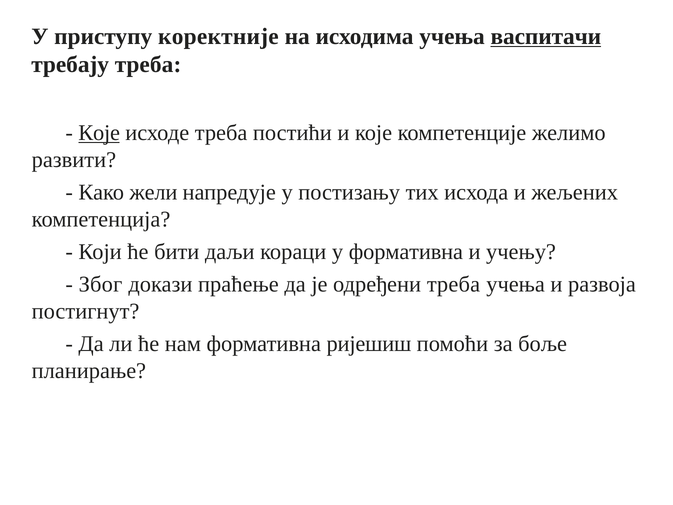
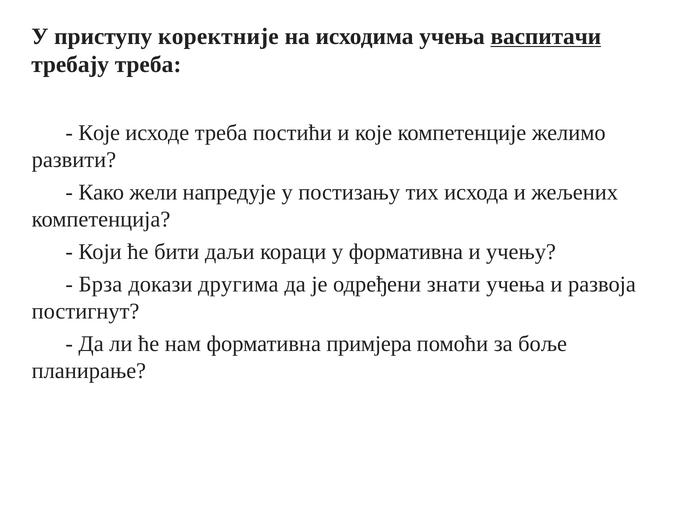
Које at (99, 133) underline: present -> none
Због: Због -> Брза
праћење: праћење -> другима
одређени треба: треба -> знати
ријешиш: ријешиш -> примјера
